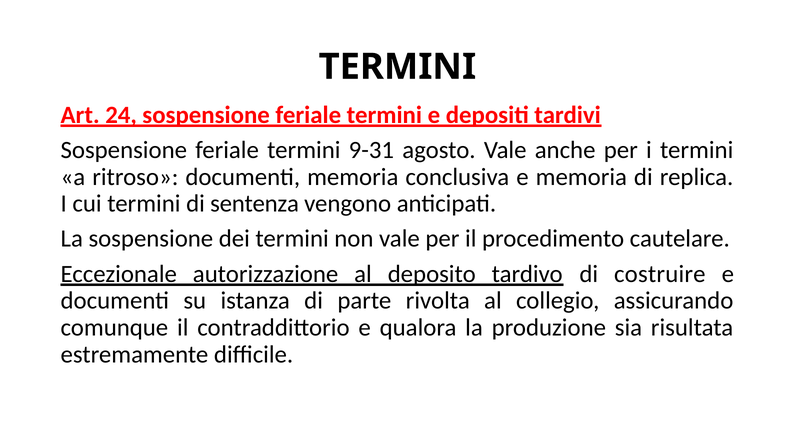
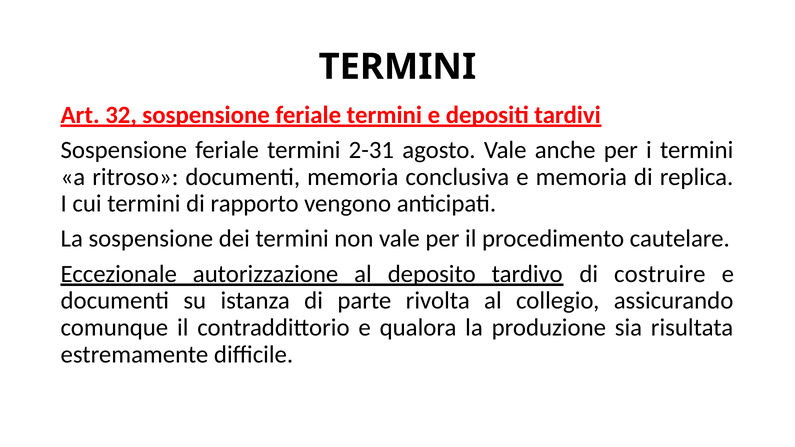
24: 24 -> 32
9-31: 9-31 -> 2-31
sentenza: sentenza -> rapporto
